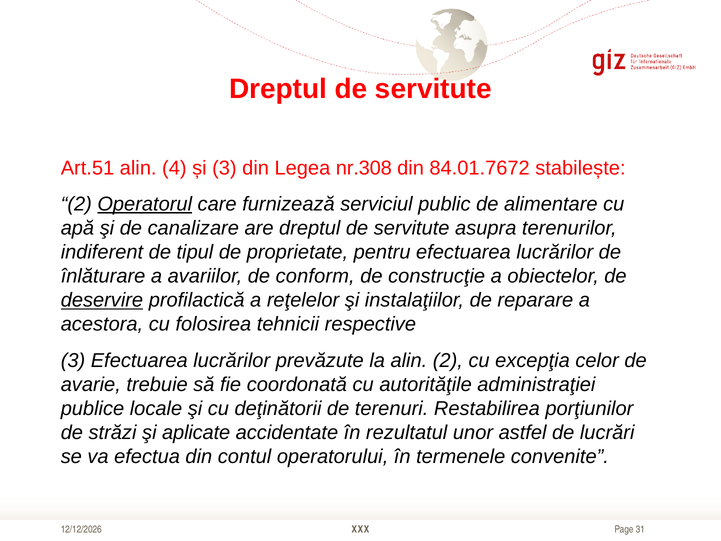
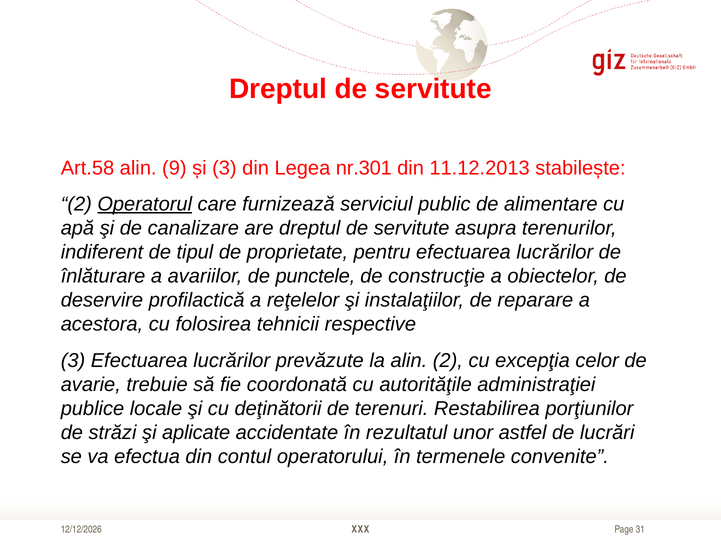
Art.51: Art.51 -> Art.58
4: 4 -> 9
nr.308: nr.308 -> nr.301
84.01.7672: 84.01.7672 -> 11.12.2013
conform: conform -> punctele
deservire underline: present -> none
